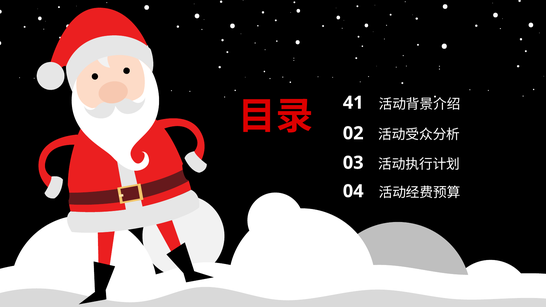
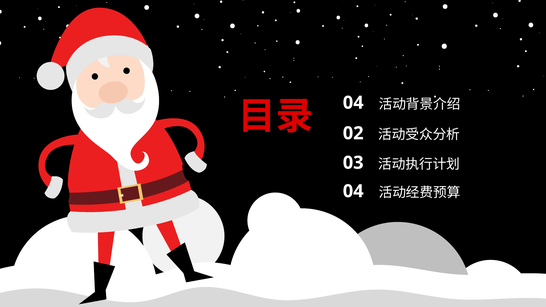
41 at (353, 103): 41 -> 04
